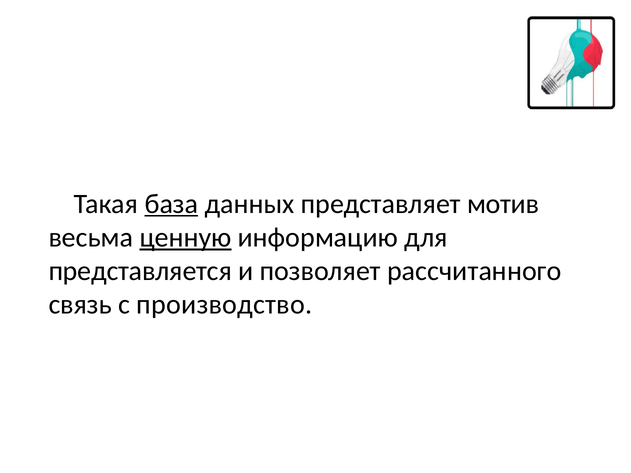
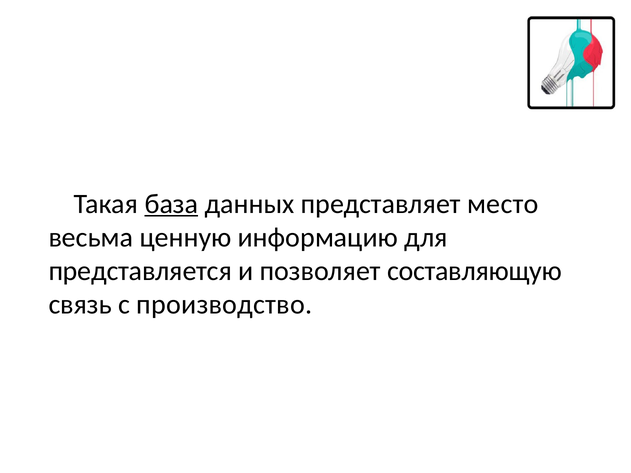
мотив: мотив -> место
ценную underline: present -> none
рассчитанного: рассчитанного -> составляющую
